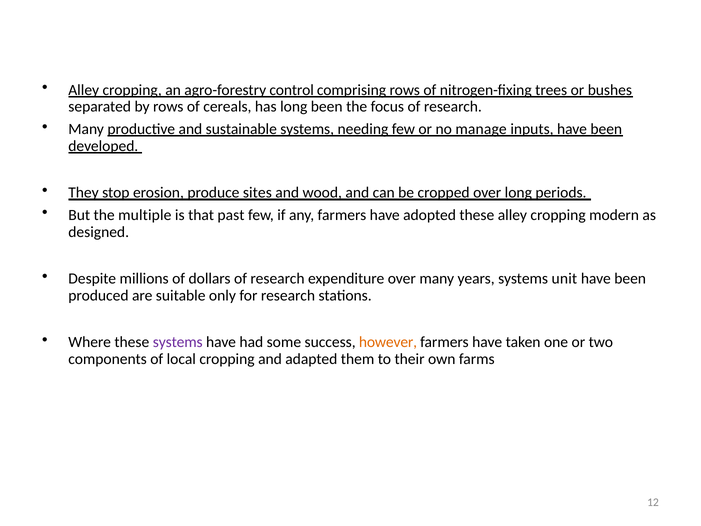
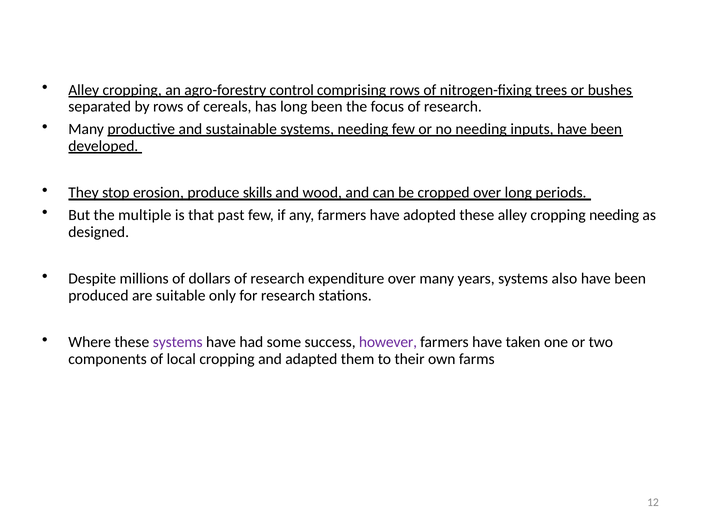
no manage: manage -> needing
sites: sites -> skills
cropping modern: modern -> needing
unit: unit -> also
however colour: orange -> purple
